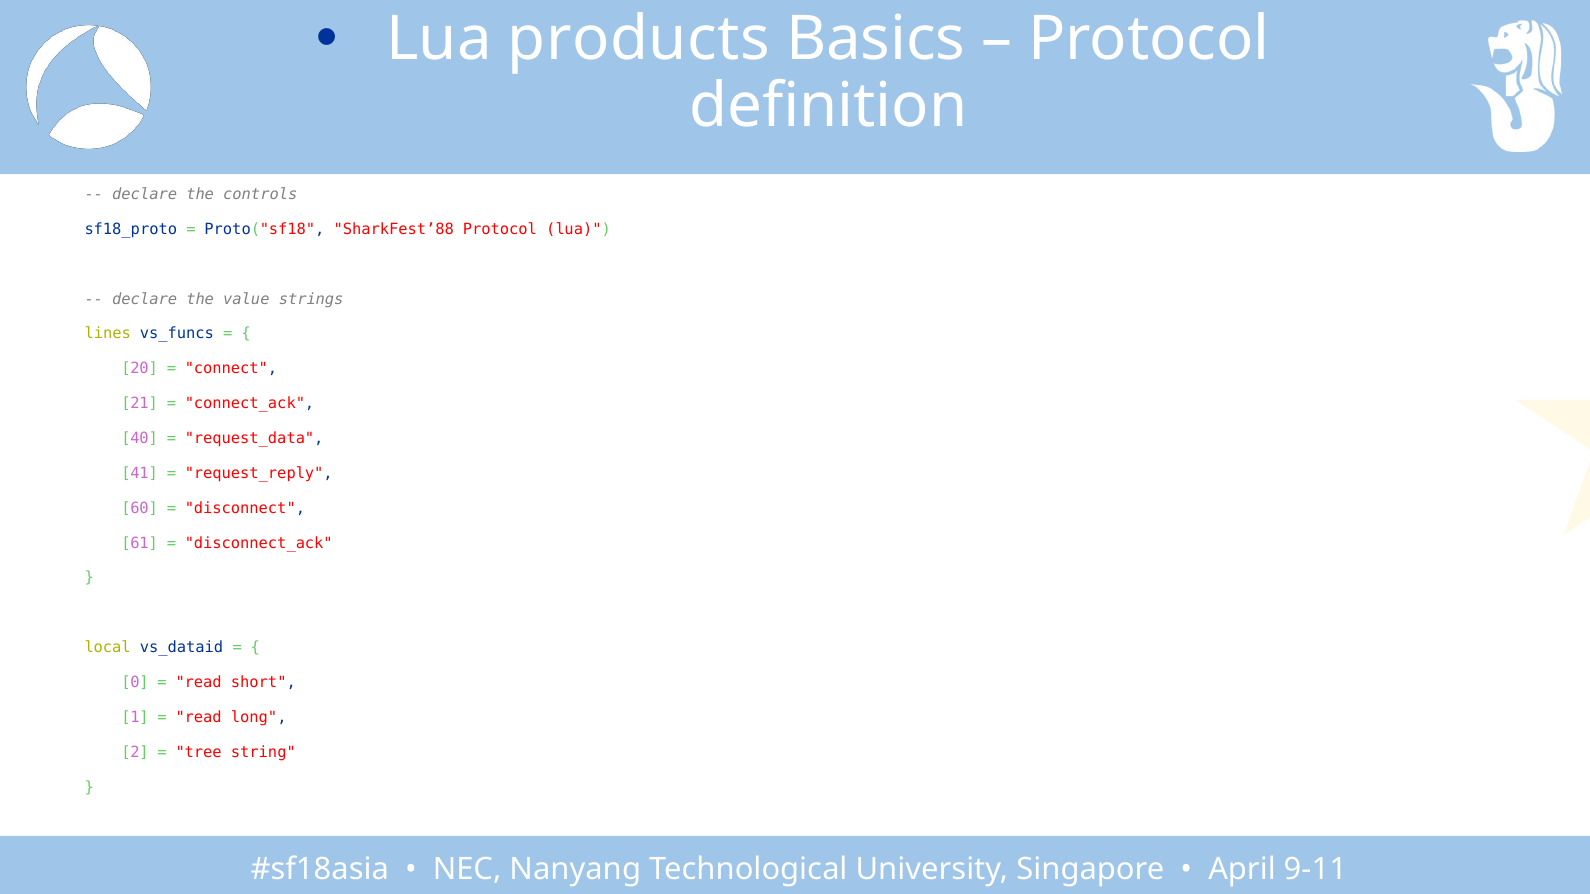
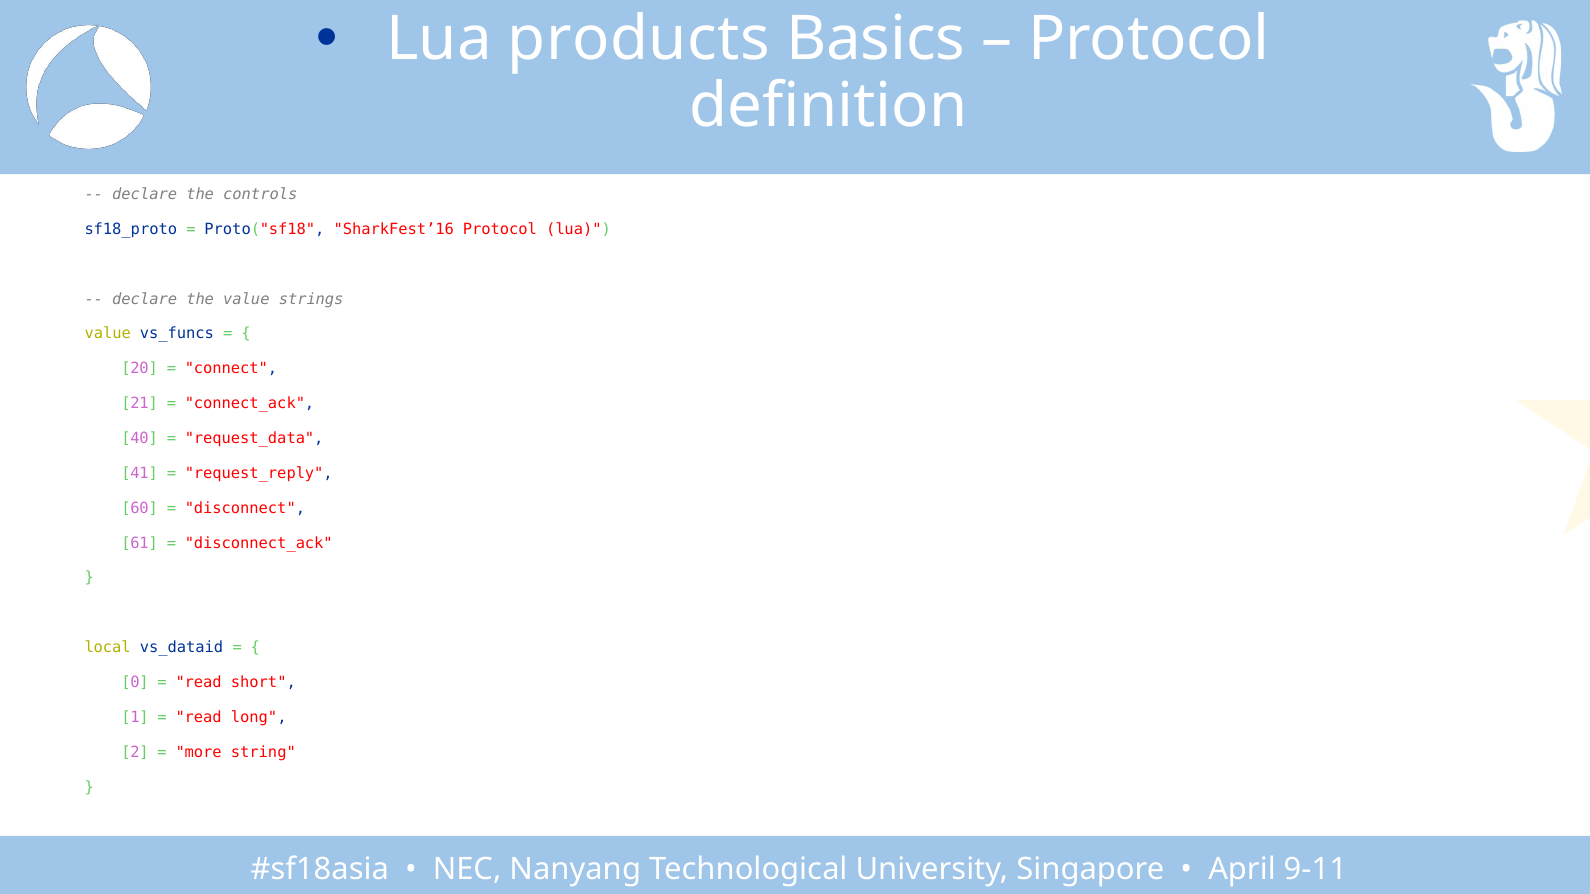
SharkFest’88: SharkFest’88 -> SharkFest’16
lines at (108, 334): lines -> value
tree: tree -> more
